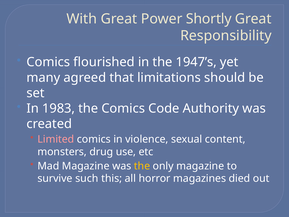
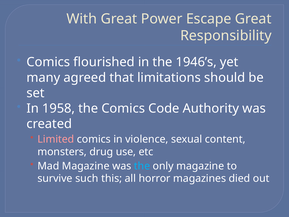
Shortly: Shortly -> Escape
1947’s: 1947’s -> 1946’s
1983: 1983 -> 1958
the at (142, 166) colour: yellow -> light blue
